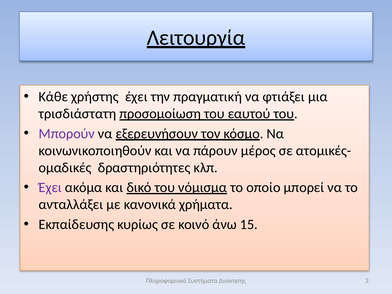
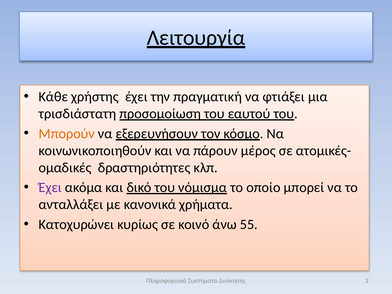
Μπορούν colour: purple -> orange
Εκπαίδευσης: Εκπαίδευσης -> Κατοχυρώνει
15: 15 -> 55
